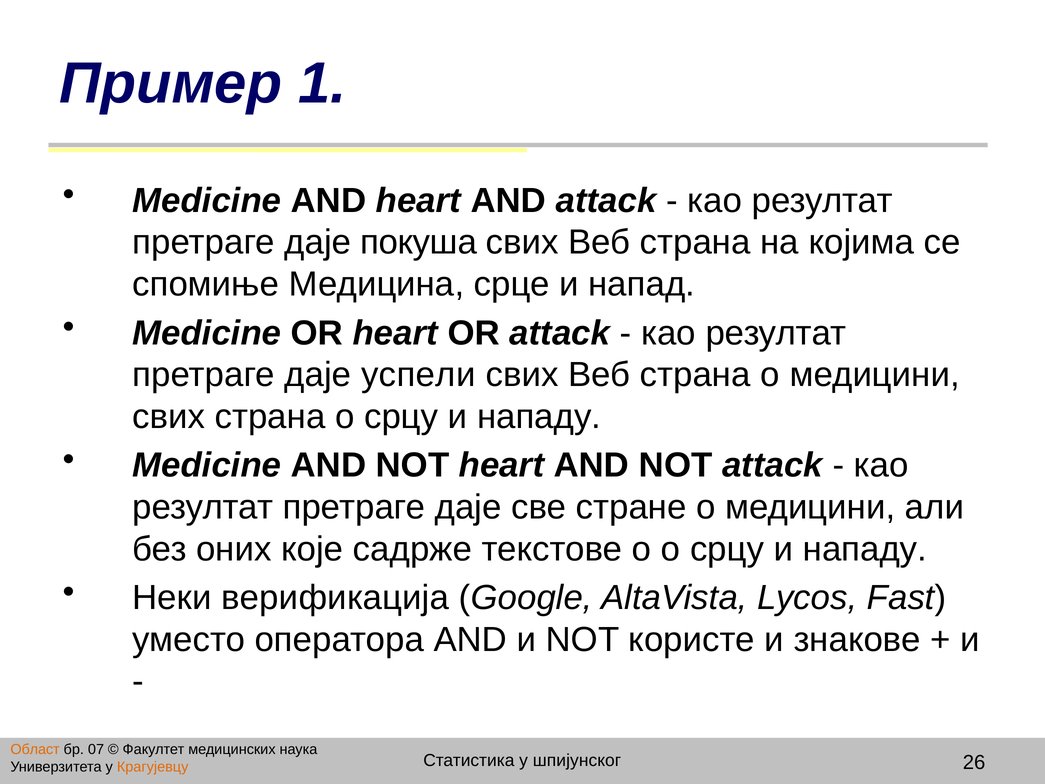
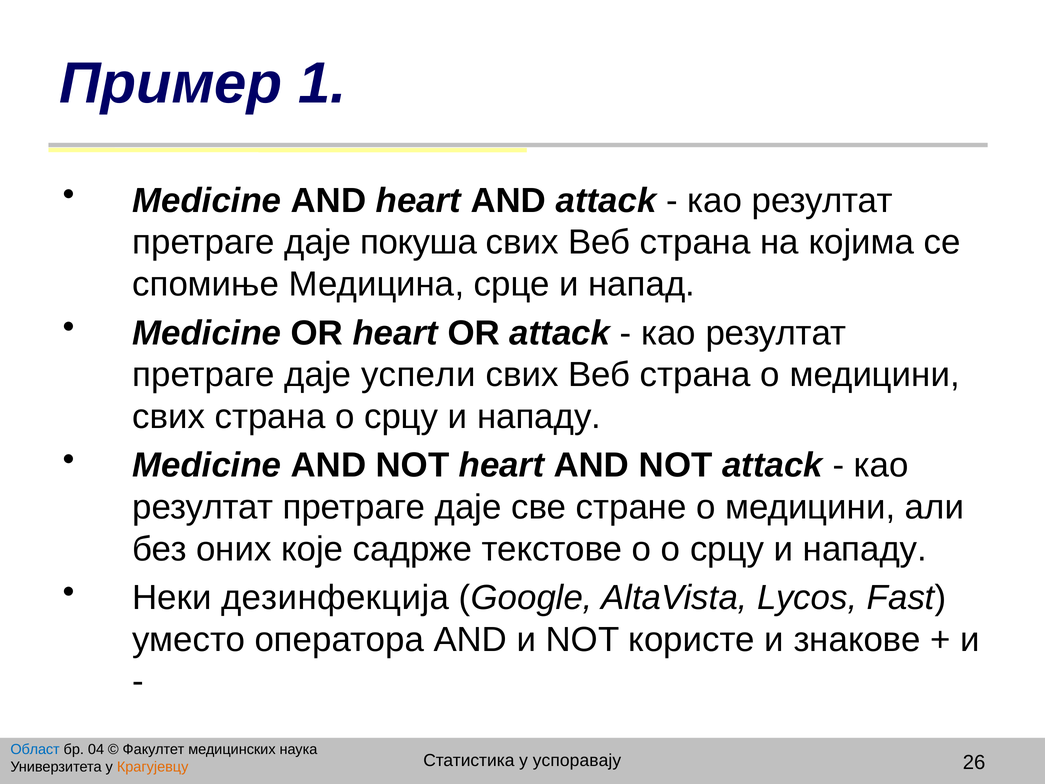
верификација: верификација -> дезинфекција
Област colour: orange -> blue
07: 07 -> 04
шпијунског: шпијунског -> успоравају
